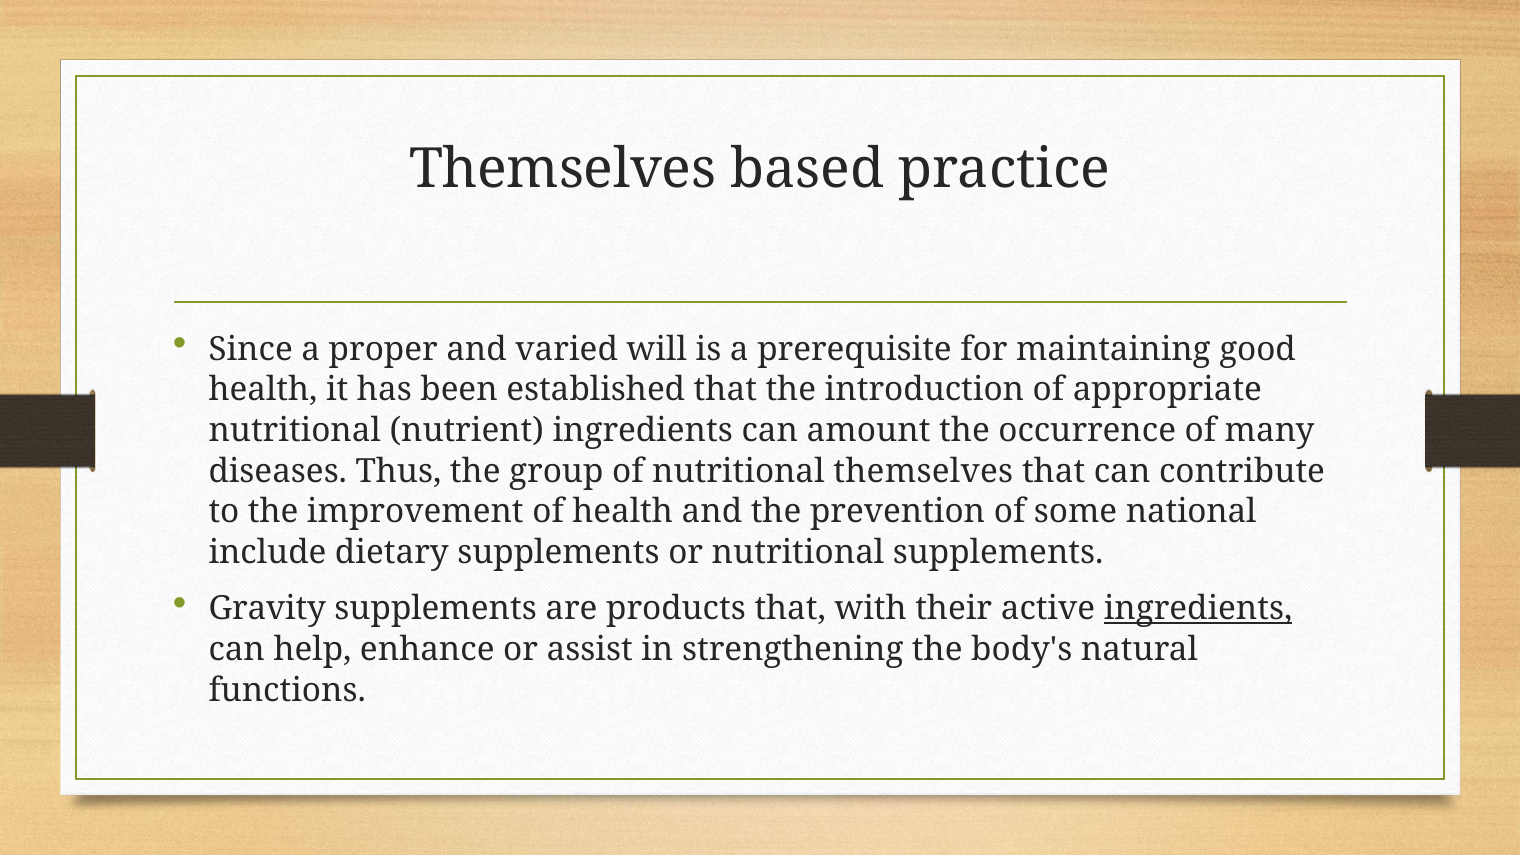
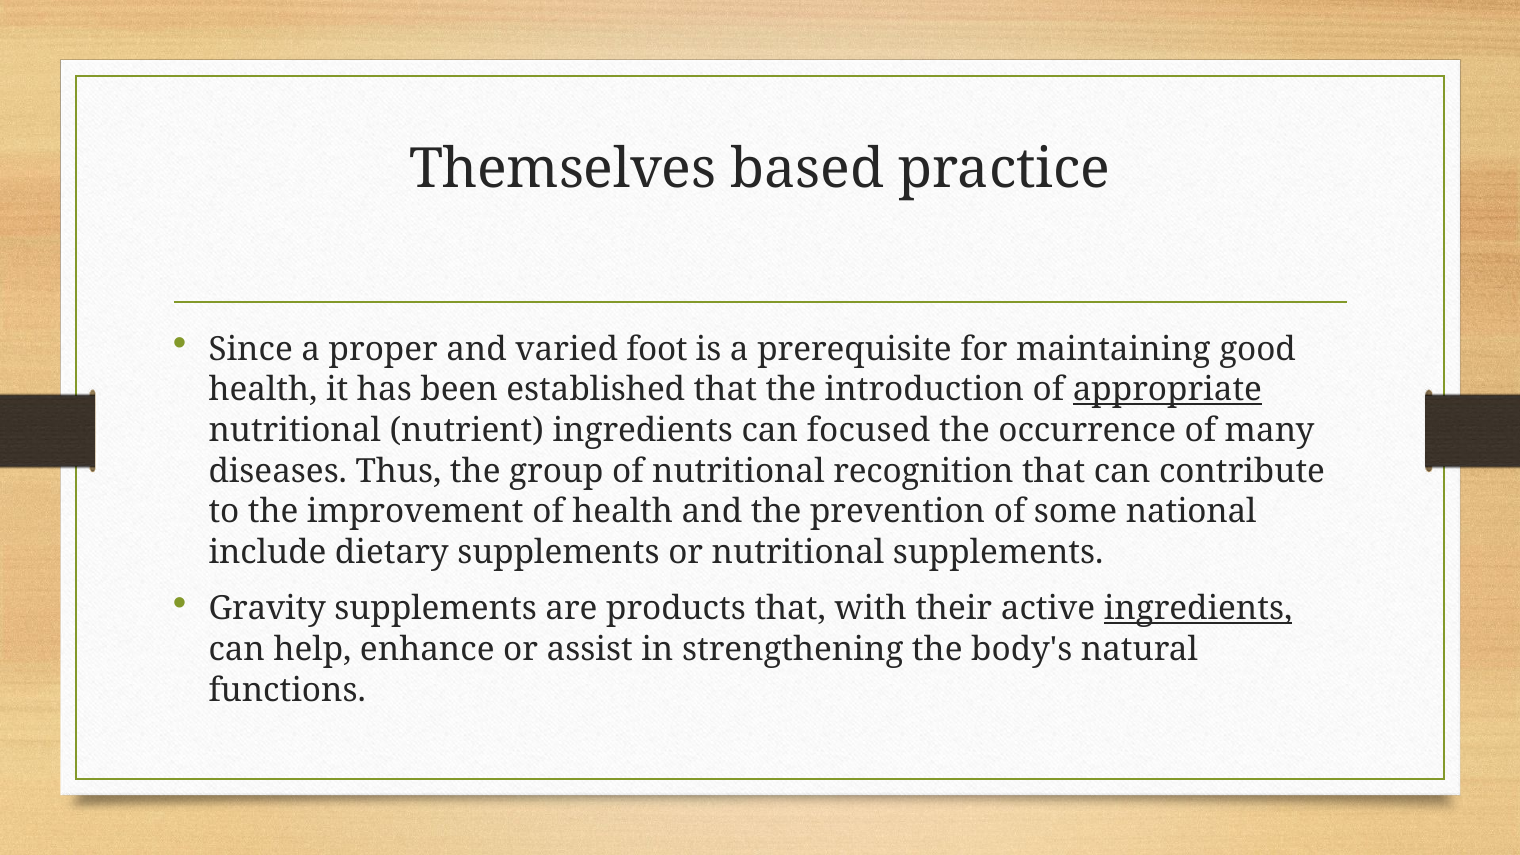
will: will -> foot
appropriate underline: none -> present
amount: amount -> focused
nutritional themselves: themselves -> recognition
